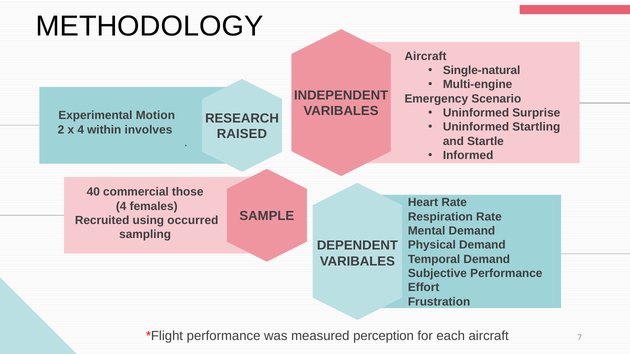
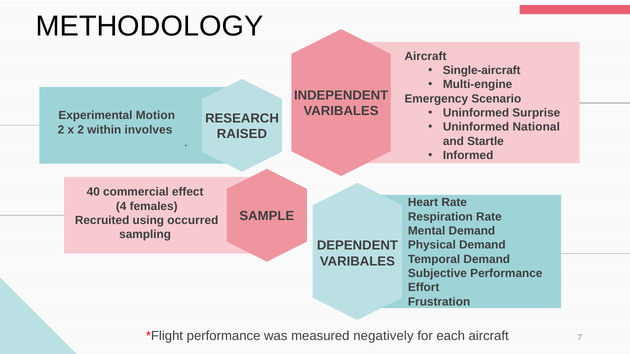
Single-natural: Single-natural -> Single-aircraft
Startling: Startling -> National
x 4: 4 -> 2
those: those -> effect
perception: perception -> negatively
